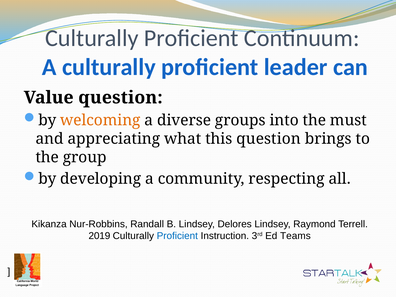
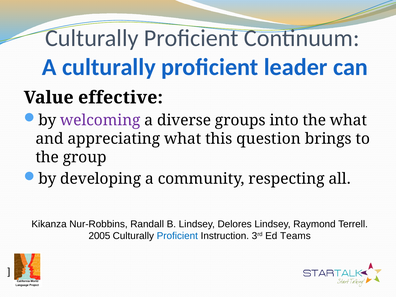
Value question: question -> effective
welcoming colour: orange -> purple
the must: must -> what
2019: 2019 -> 2005
